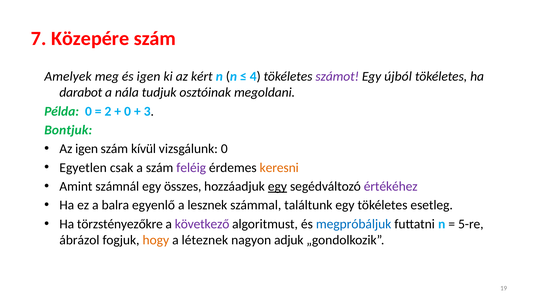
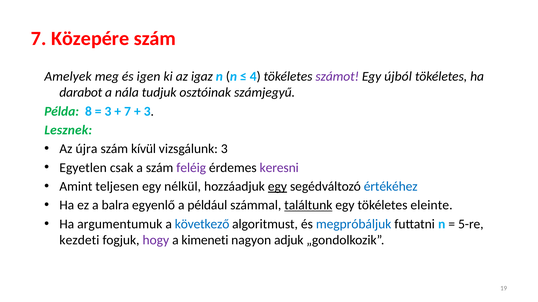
kért: kért -> igaz
megoldani: megoldani -> számjegyű
Példa 0: 0 -> 8
2 at (108, 112): 2 -> 3
0 at (128, 112): 0 -> 7
Bontjuk: Bontjuk -> Lesznek
Az igen: igen -> újra
vizsgálunk 0: 0 -> 3
keresni colour: orange -> purple
számnál: számnál -> teljesen
összes: összes -> nélkül
értékéhez colour: purple -> blue
lesznek: lesznek -> például
találtunk underline: none -> present
esetleg: esetleg -> eleinte
törzstényezőkre: törzstényezőkre -> argumentumuk
következő colour: purple -> blue
ábrázol: ábrázol -> kezdeti
hogy colour: orange -> purple
léteznek: léteznek -> kimeneti
